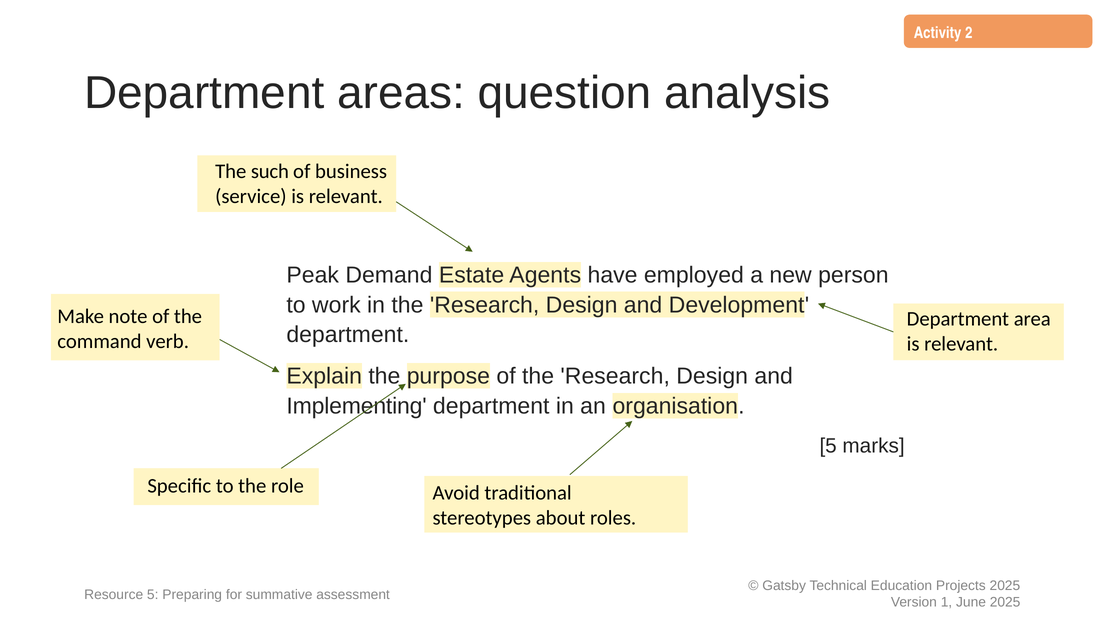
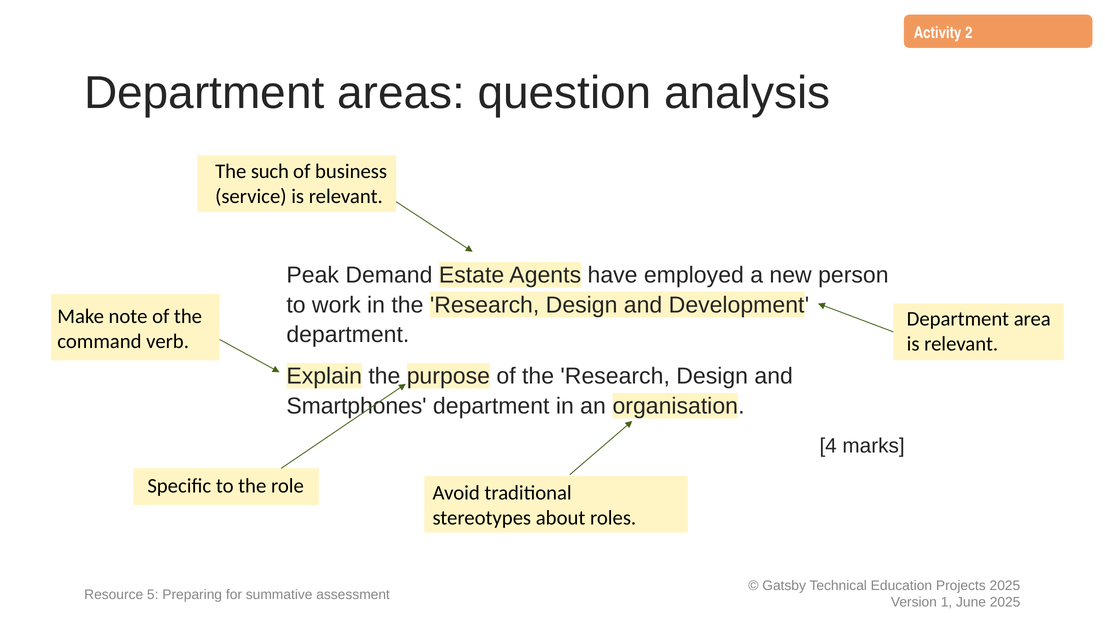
Implementing: Implementing -> Smartphones
5 at (828, 445): 5 -> 4
